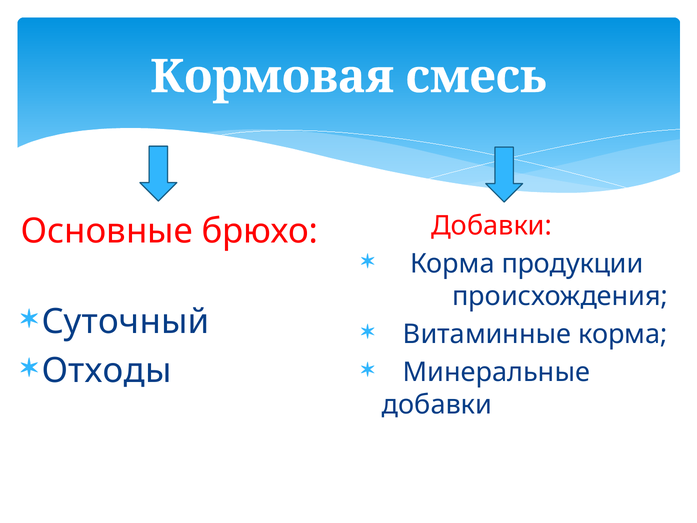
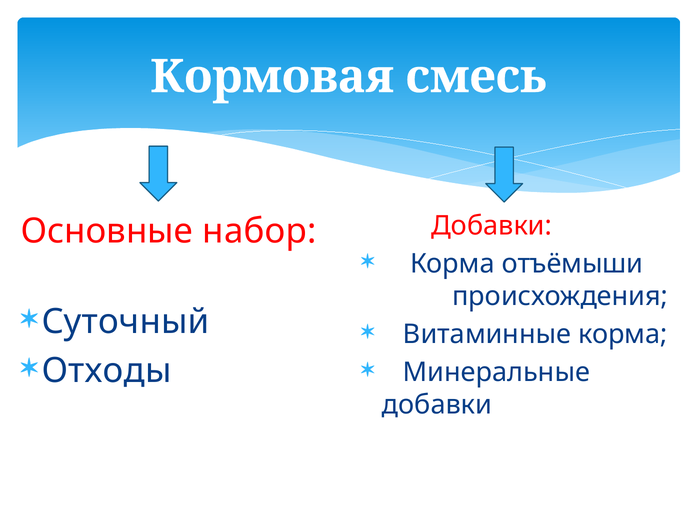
брюхо: брюхо -> набор
продукции: продукции -> отъёмыши
